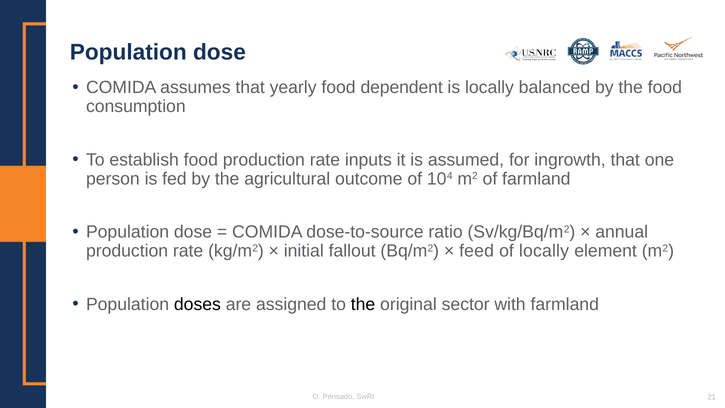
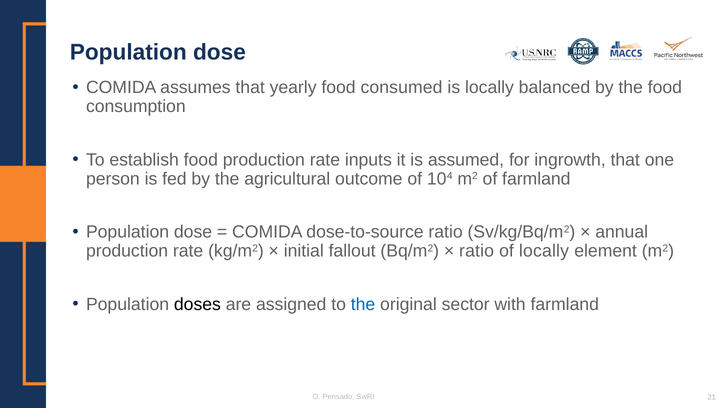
dependent: dependent -> consumed
feed at (477, 251): feed -> ratio
the at (363, 304) colour: black -> blue
